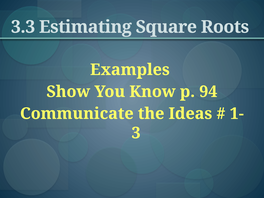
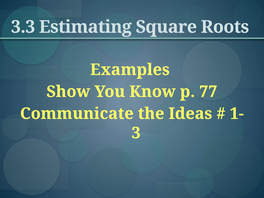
94: 94 -> 77
